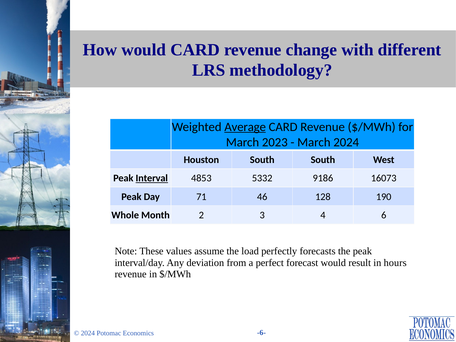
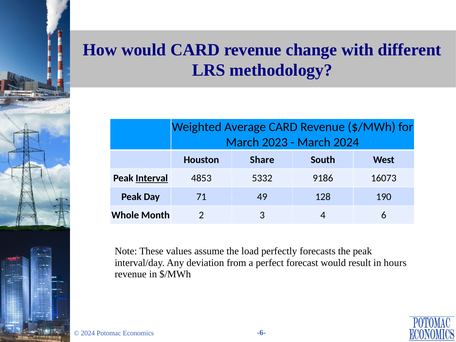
Average underline: present -> none
Houston South: South -> Share
46: 46 -> 49
